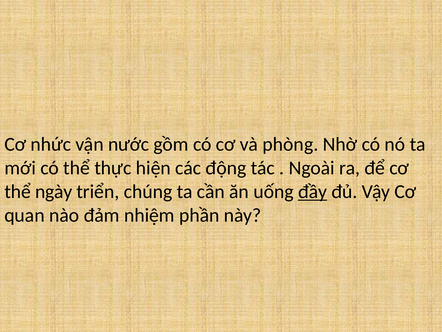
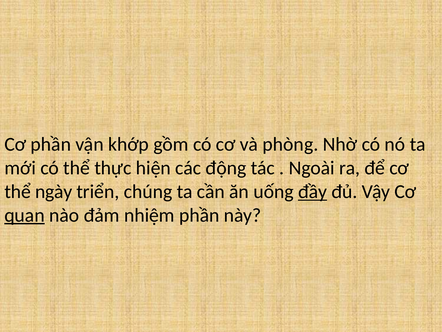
Cơ nhức: nhức -> phần
nước: nước -> khớp
quan underline: none -> present
